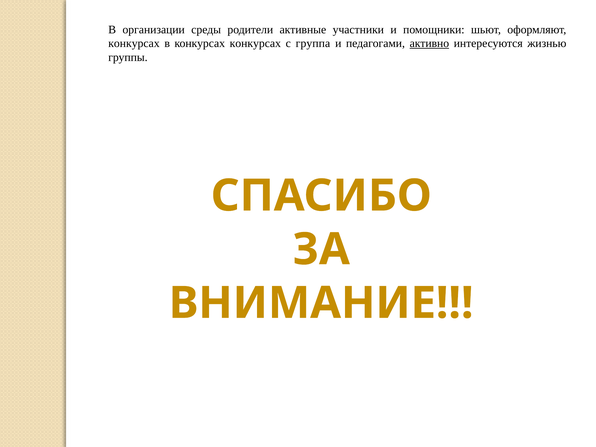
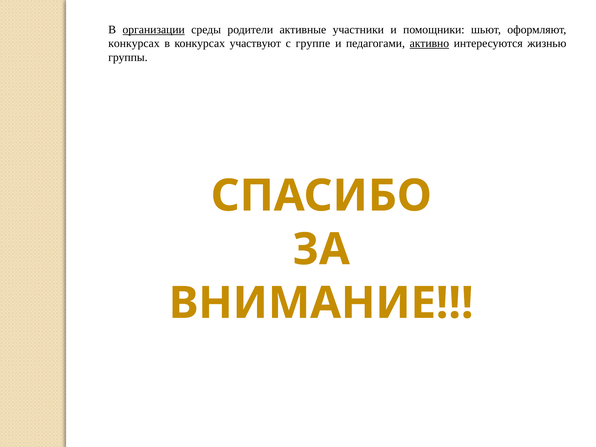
организации underline: none -> present
конкурсах конкурсах: конкурсах -> участвуют
группа: группа -> группе
